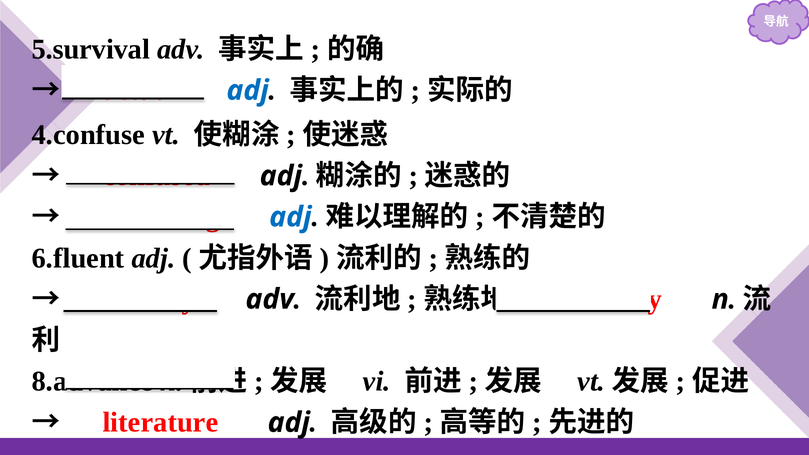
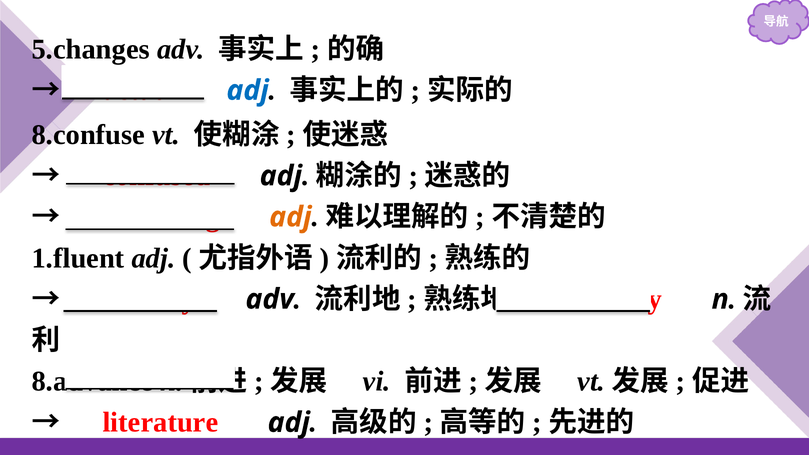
5.survival: 5.survival -> 5.changes
4.confuse: 4.confuse -> 8.confuse
adj at (290, 217) colour: blue -> orange
6.fluent: 6.fluent -> 1.fluent
